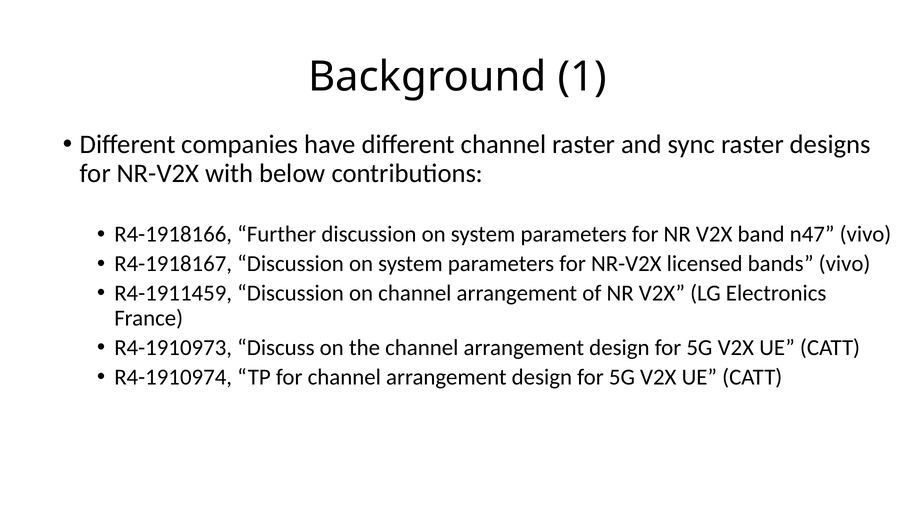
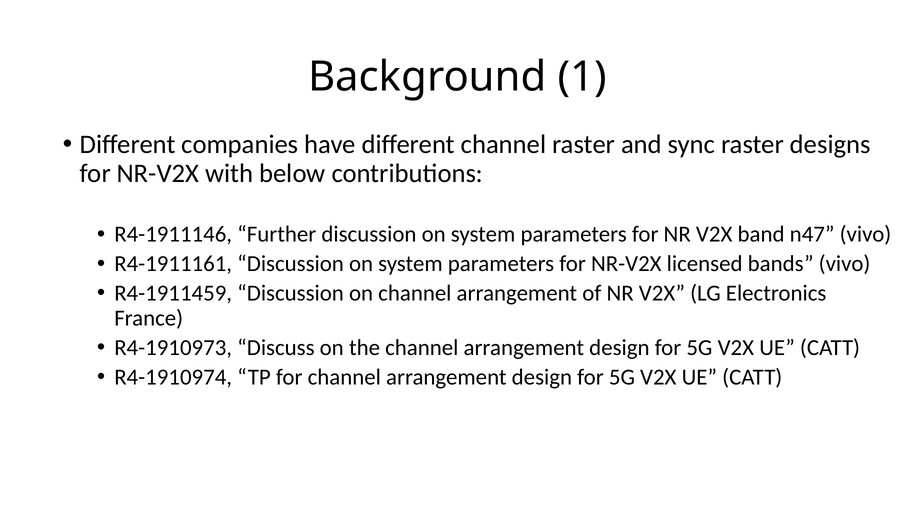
R4-1918166: R4-1918166 -> R4-1911146
R4-1918167: R4-1918167 -> R4-1911161
